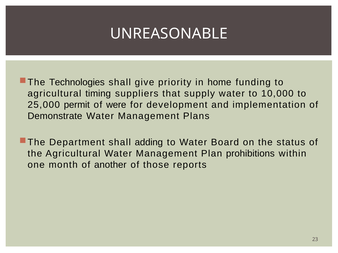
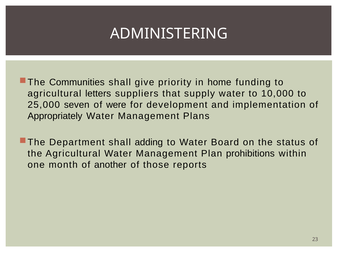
UNREASONABLE: UNREASONABLE -> ADMINISTERING
Technologies: Technologies -> Communities
timing: timing -> letters
permit: permit -> seven
Demonstrate: Demonstrate -> Appropriately
